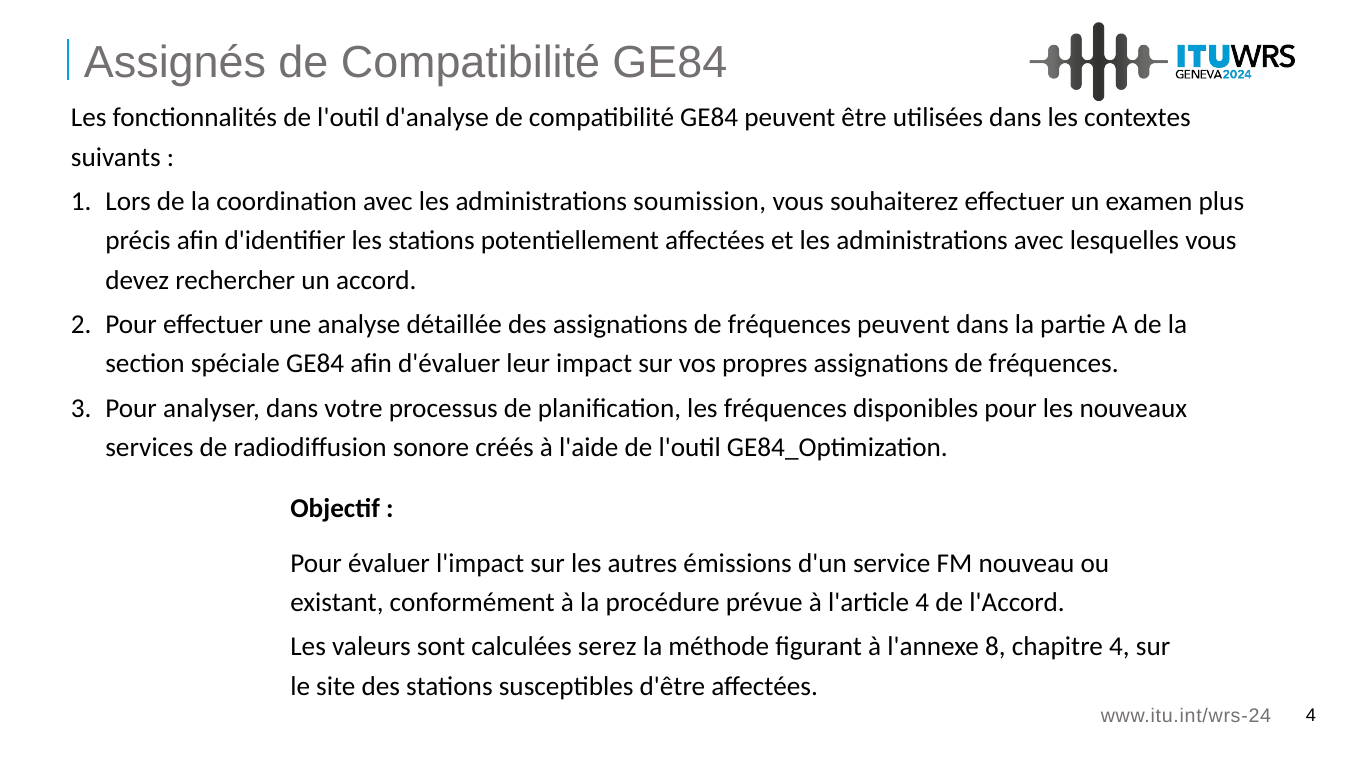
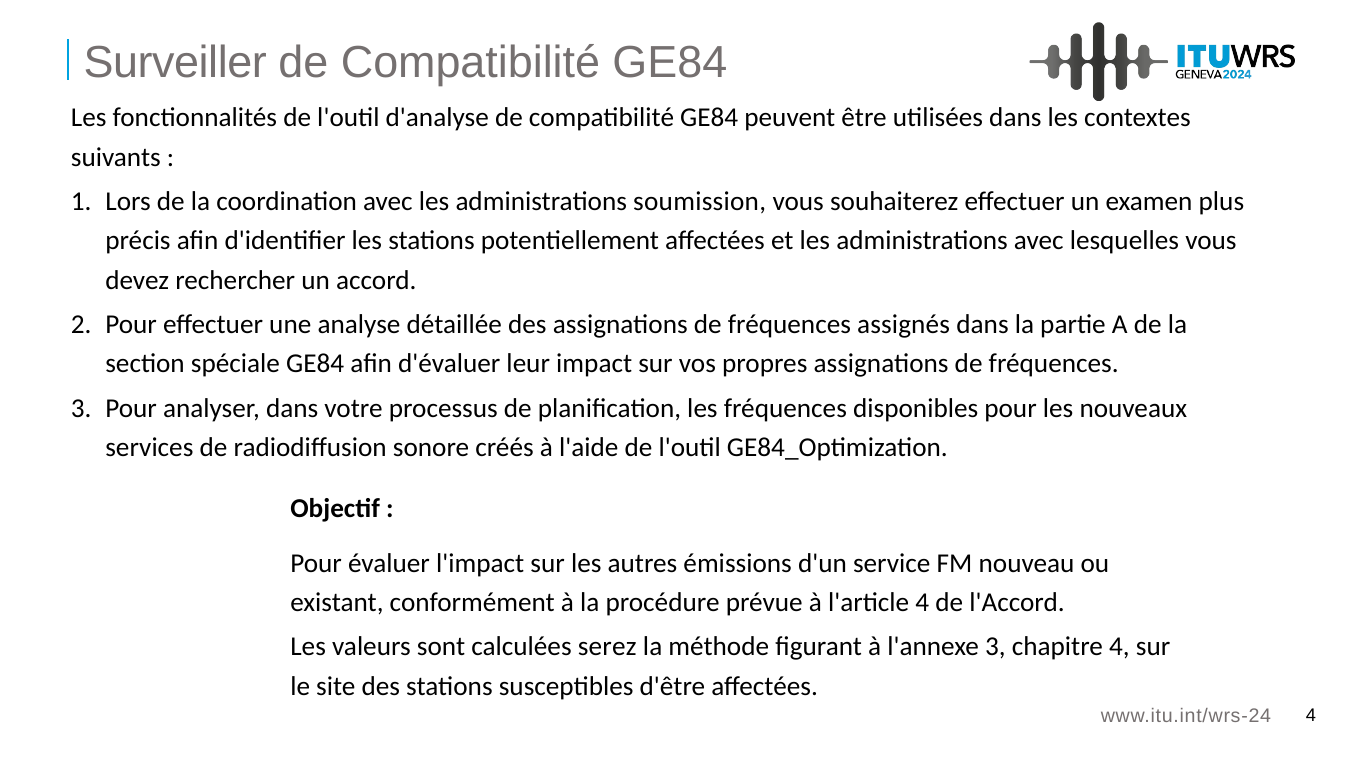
Assignés: Assignés -> Surveiller
fréquences peuvent: peuvent -> assignés
l'annexe 8: 8 -> 3
